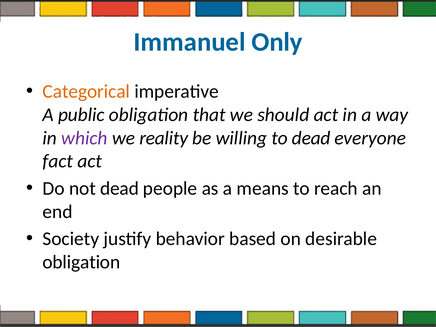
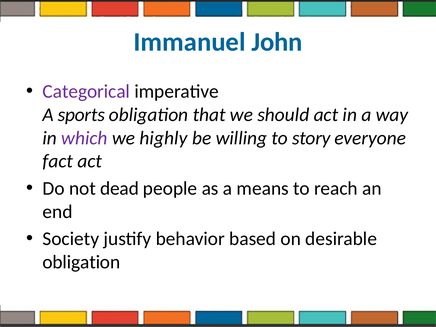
Only: Only -> John
Categorical colour: orange -> purple
public: public -> sports
reality: reality -> highly
to dead: dead -> story
